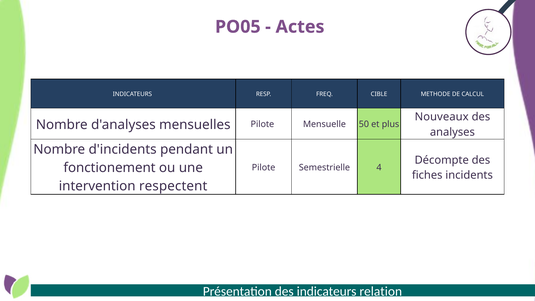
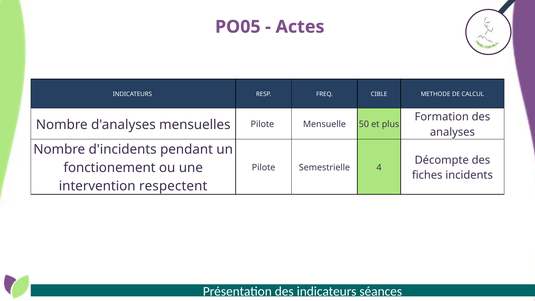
Nouveaux: Nouveaux -> Formation
relation: relation -> séances
